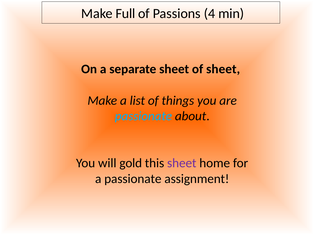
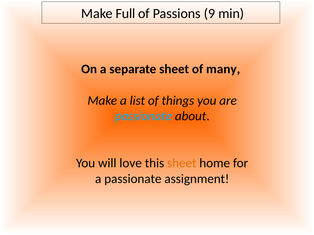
4: 4 -> 9
of sheet: sheet -> many
gold: gold -> love
sheet at (182, 164) colour: purple -> orange
